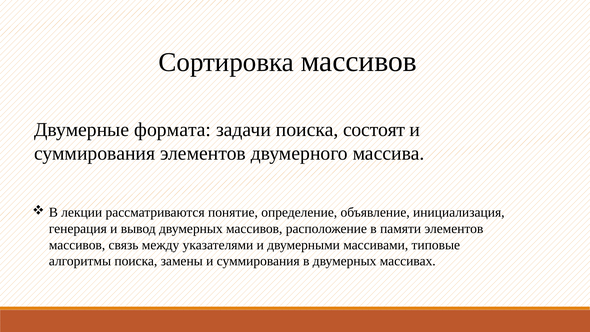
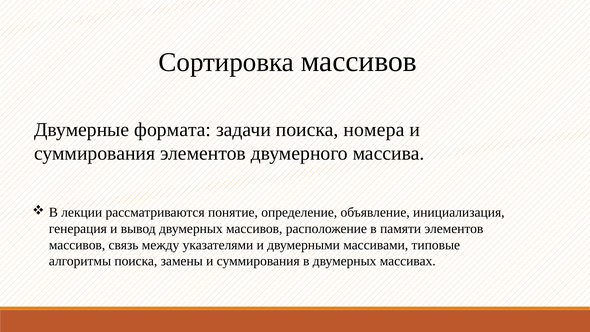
состоят: состоят -> номера
